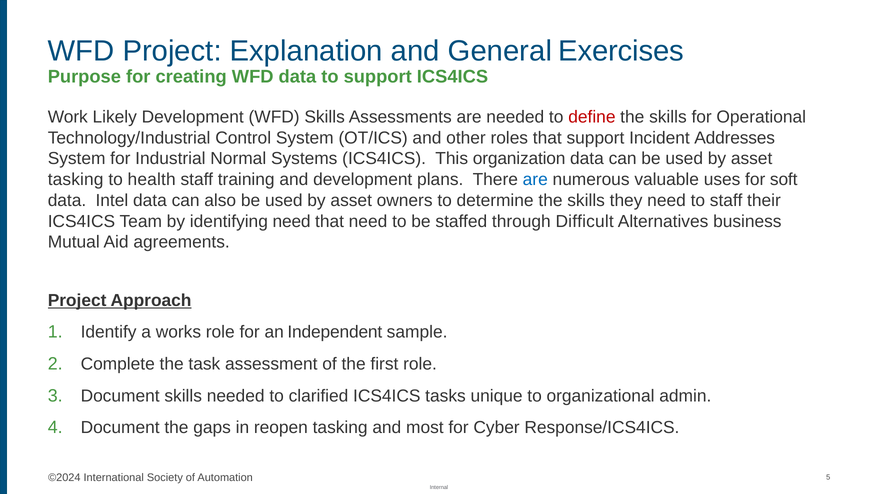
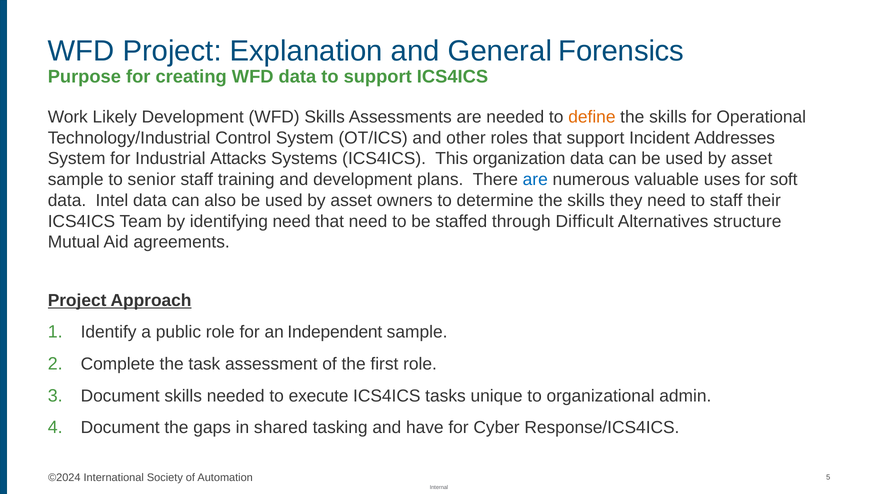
Exercises: Exercises -> Forensics
define colour: red -> orange
Normal: Normal -> Attacks
tasking at (76, 180): tasking -> sample
health: health -> senior
business: business -> structure
works: works -> public
clarified: clarified -> execute
reopen: reopen -> shared
most: most -> have
